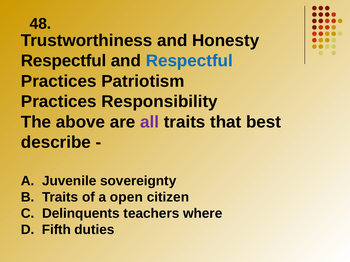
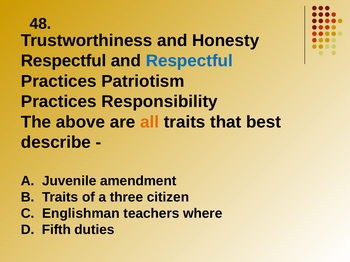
all colour: purple -> orange
sovereignty: sovereignty -> amendment
open: open -> three
Delinquents: Delinquents -> Englishman
